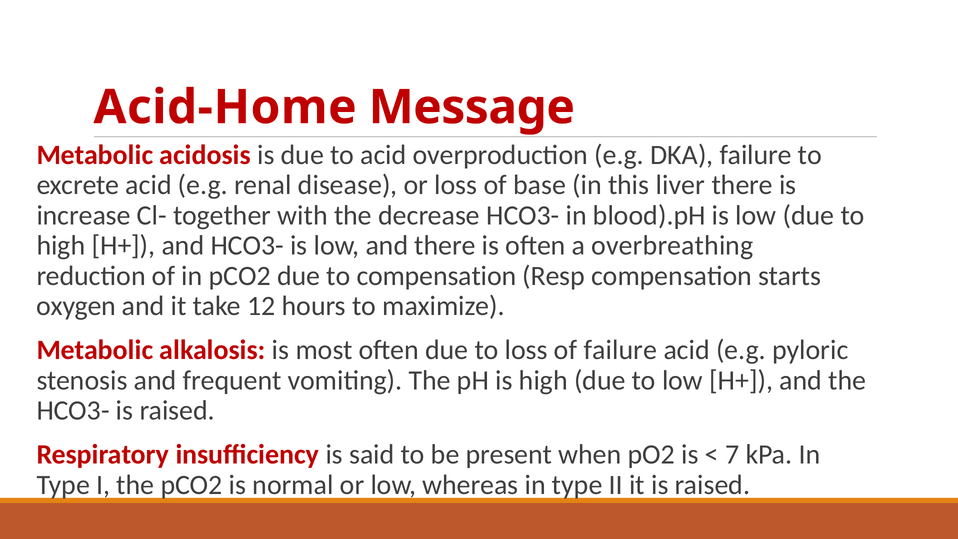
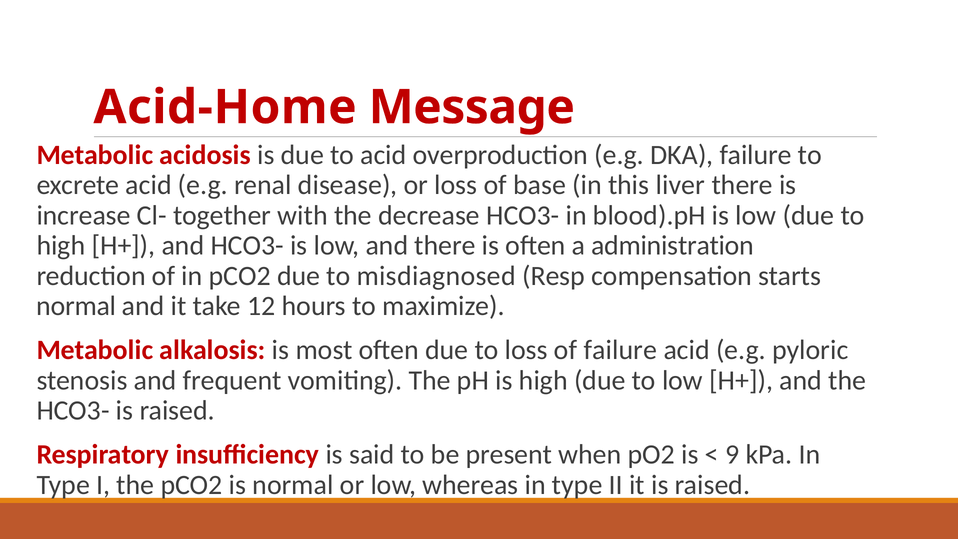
overbreathing: overbreathing -> administration
to compensation: compensation -> misdiagnosed
oxygen at (76, 306): oxygen -> normal
7: 7 -> 9
